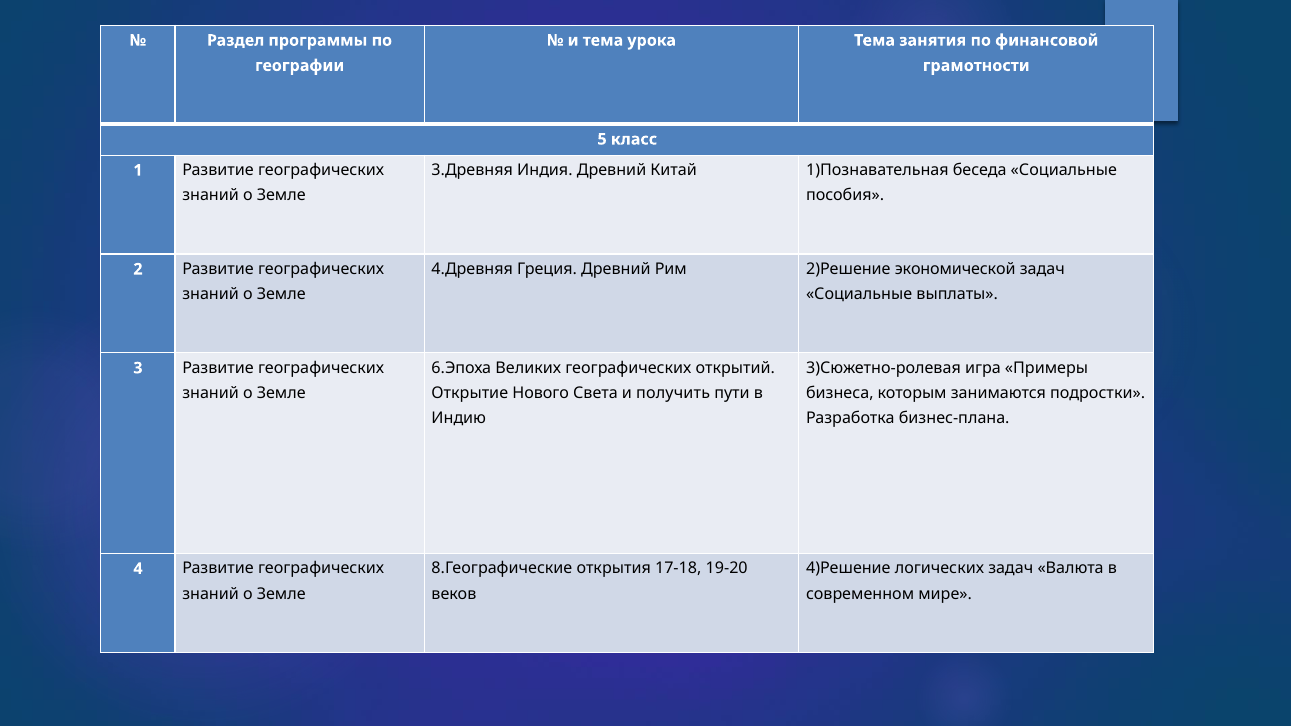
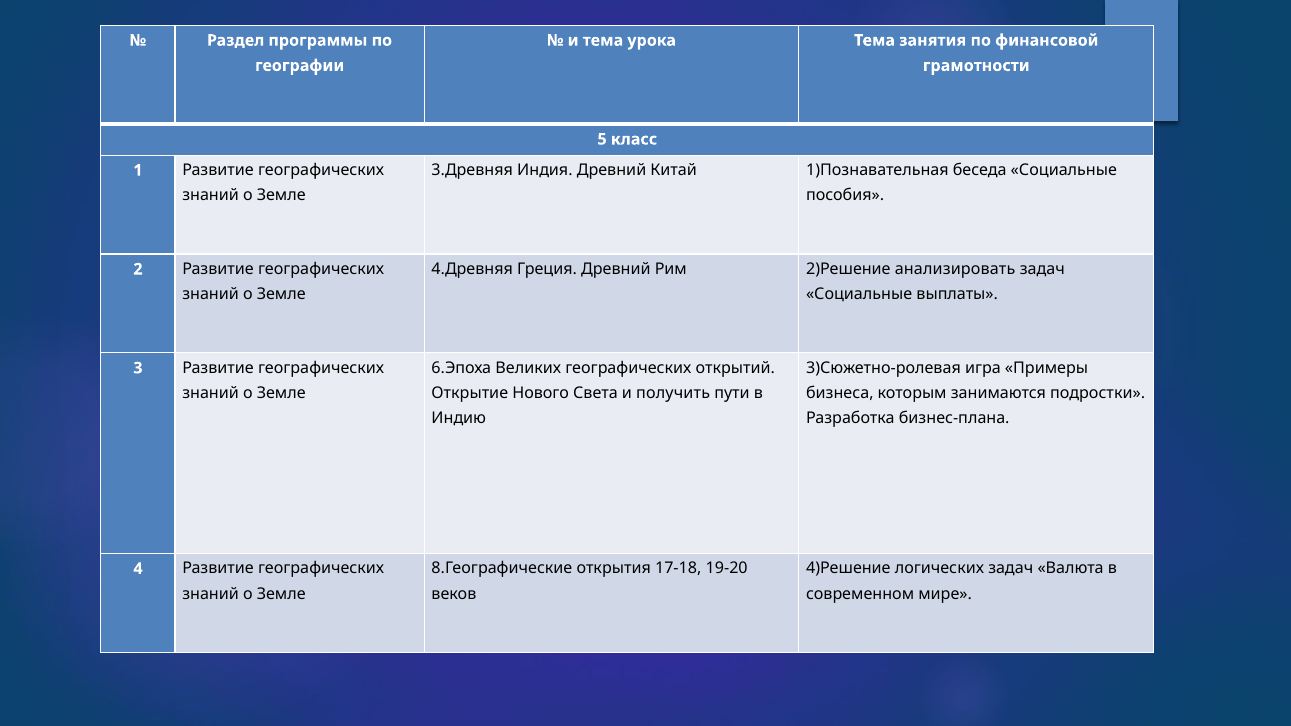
экономической: экономической -> анализировать
